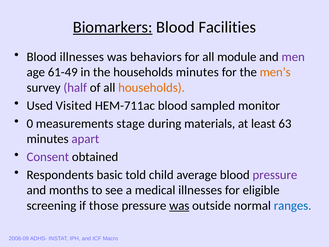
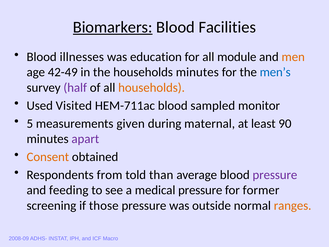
behaviors: behaviors -> education
men colour: purple -> orange
61-49: 61-49 -> 42-49
men’s colour: orange -> blue
0: 0 -> 5
stage: stage -> given
materials: materials -> maternal
63: 63 -> 90
Consent colour: purple -> orange
basic: basic -> from
child: child -> than
months: months -> feeding
medical illnesses: illnesses -> pressure
eligible: eligible -> former
was at (179, 205) underline: present -> none
ranges colour: blue -> orange
